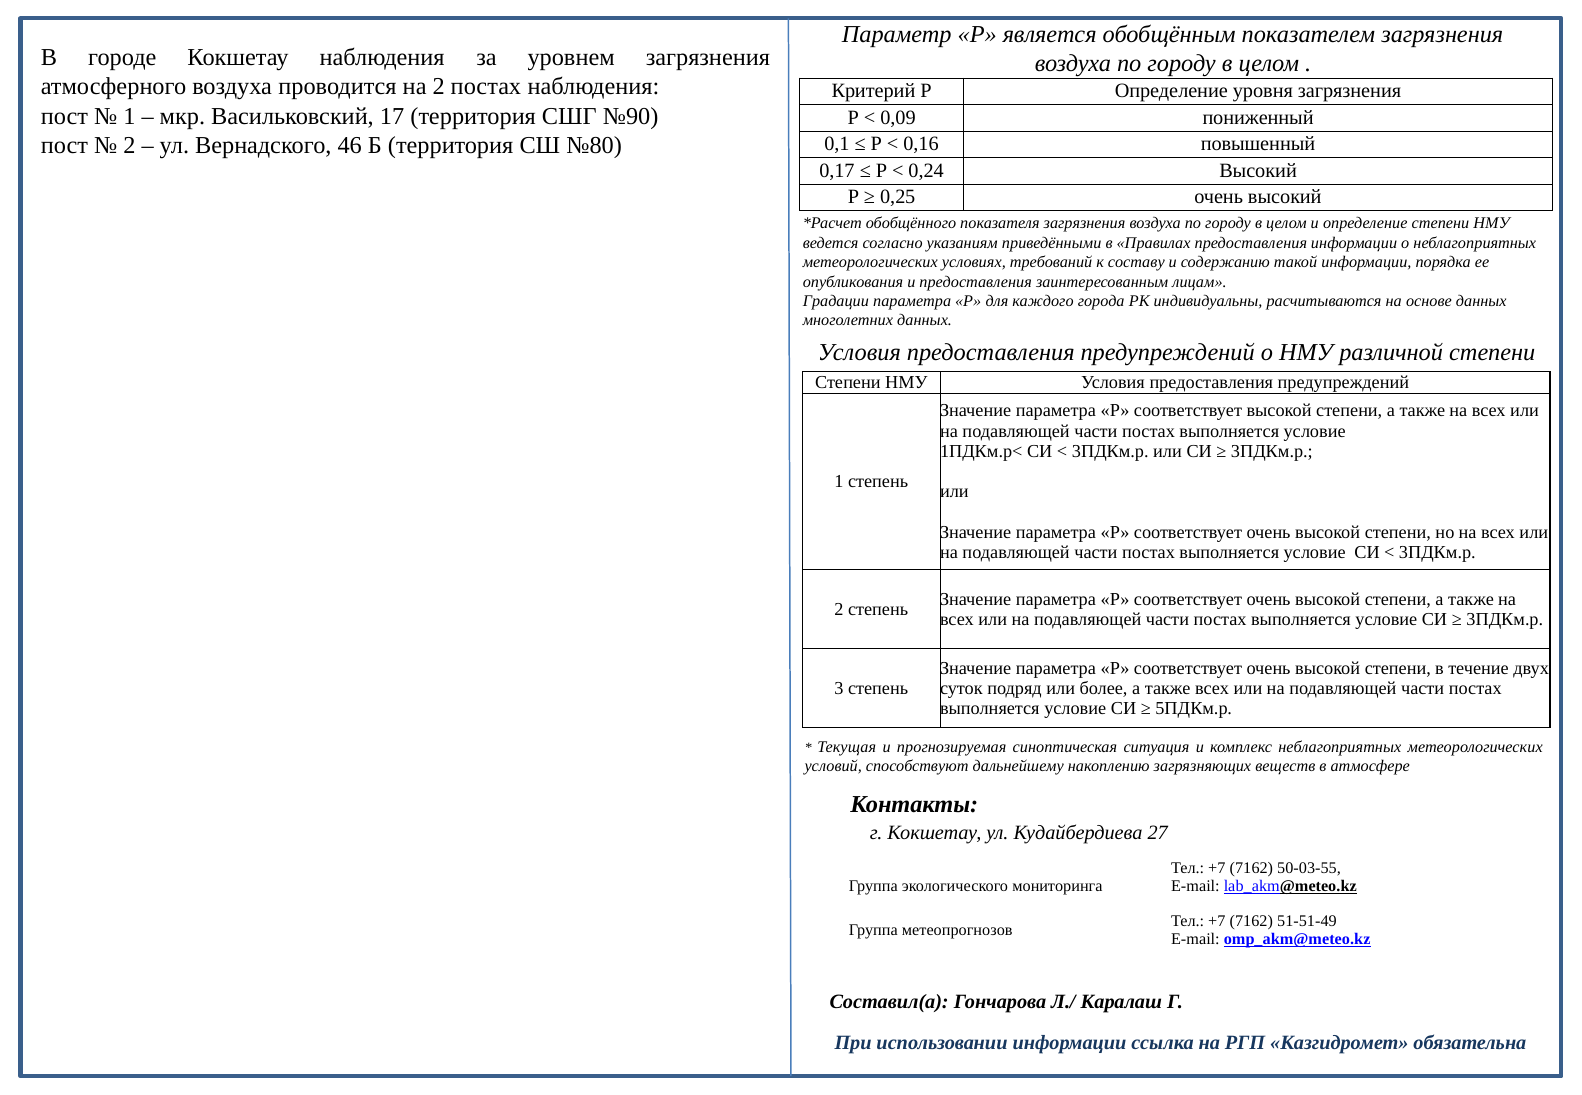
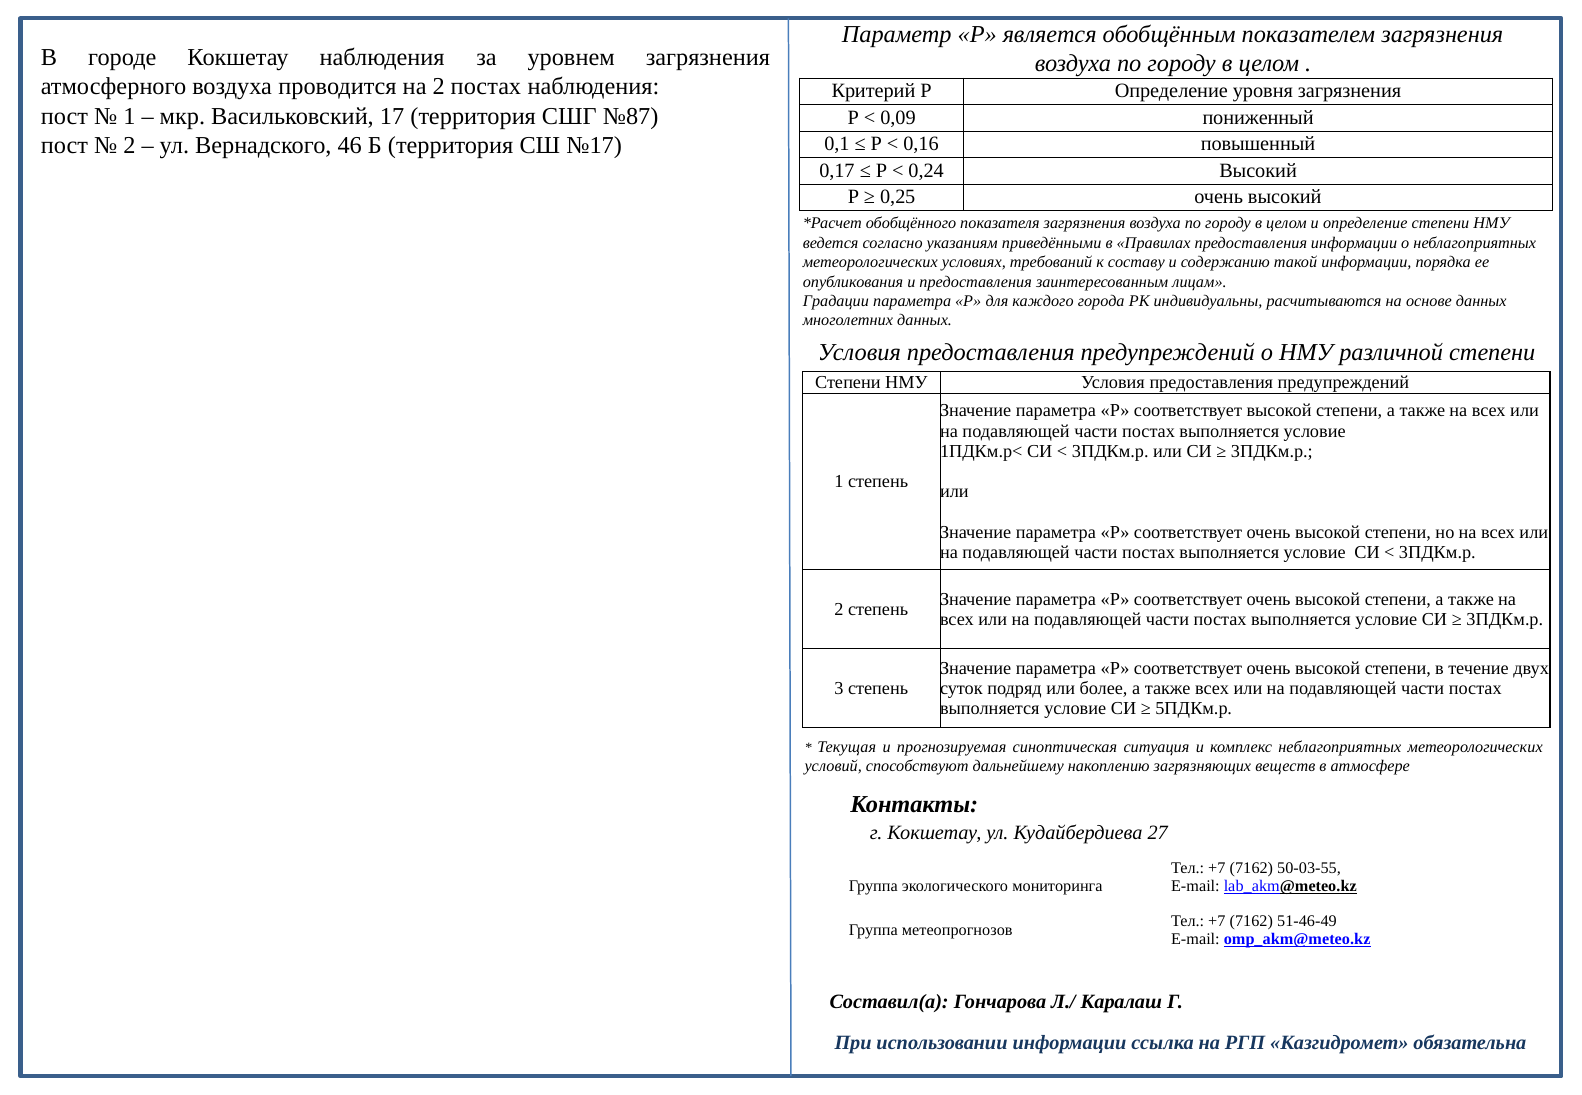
№90: №90 -> №87
№80: №80 -> №17
51-51-49: 51-51-49 -> 51-46-49
